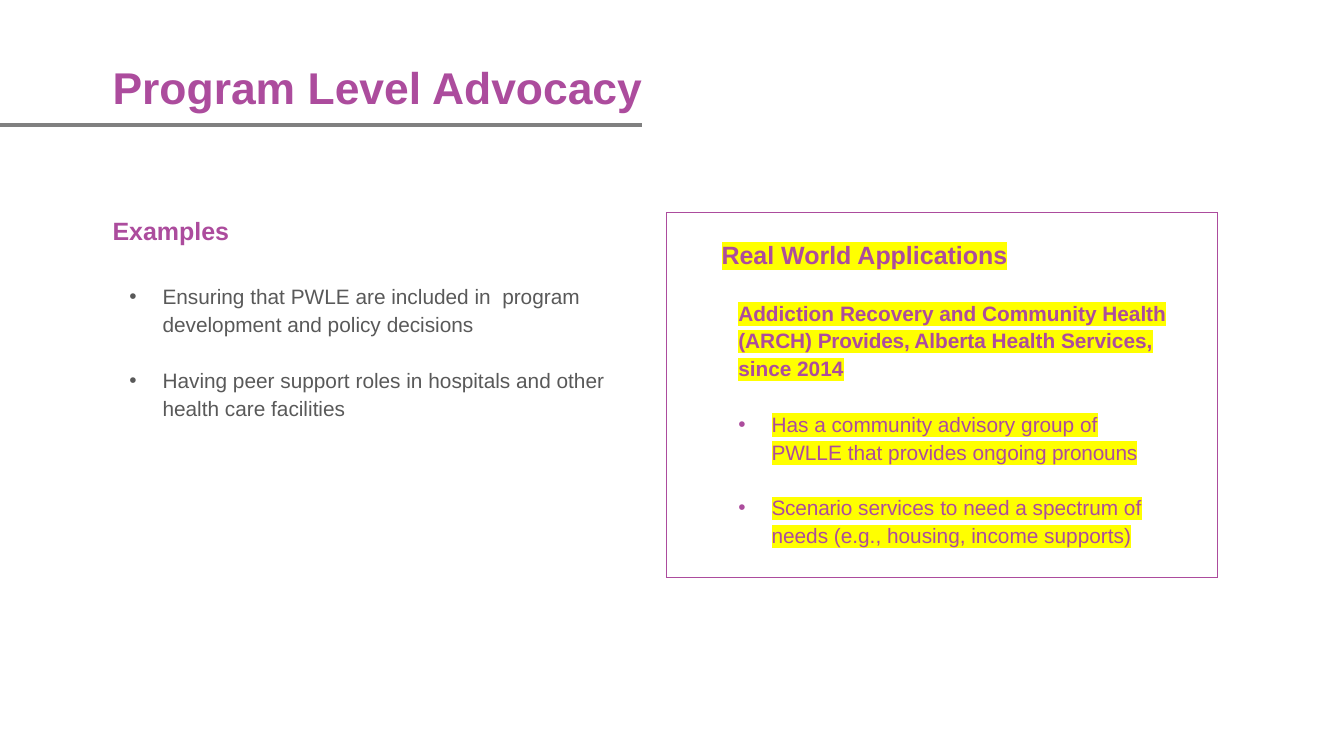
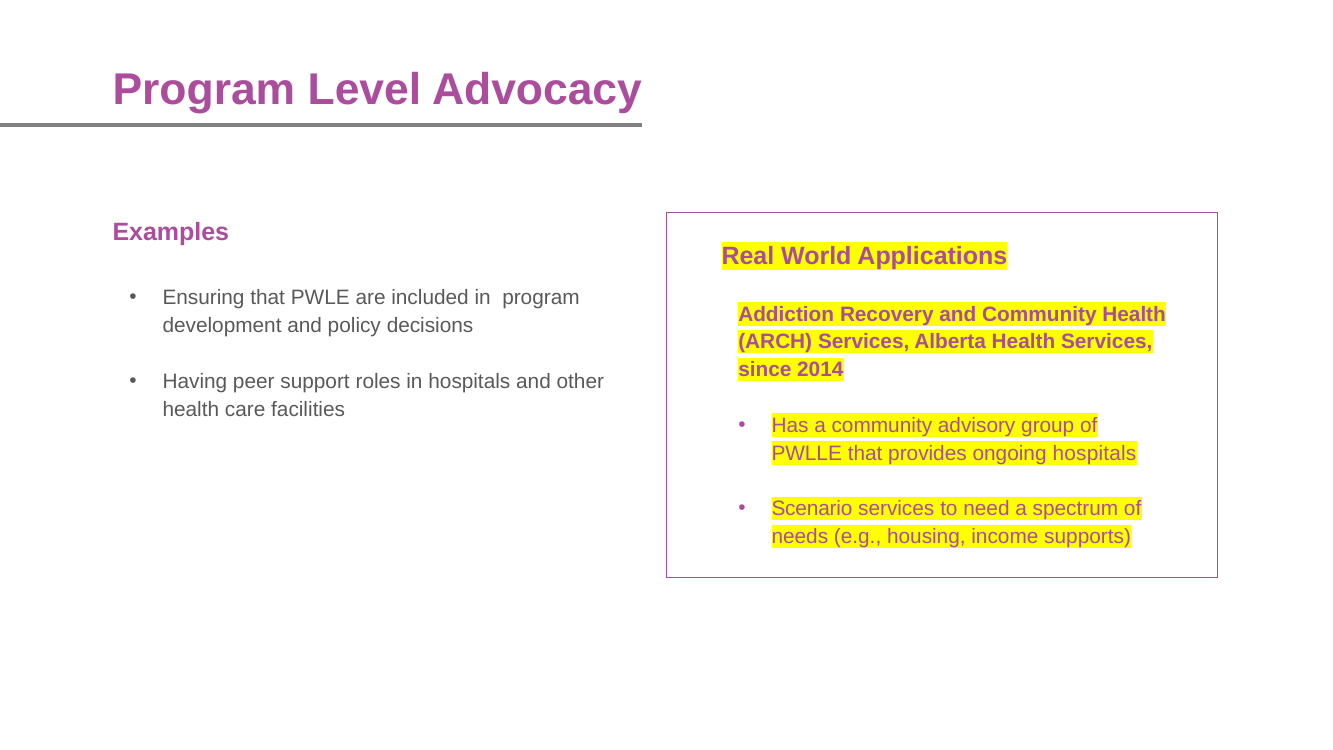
ARCH Provides: Provides -> Services
ongoing pronouns: pronouns -> hospitals
